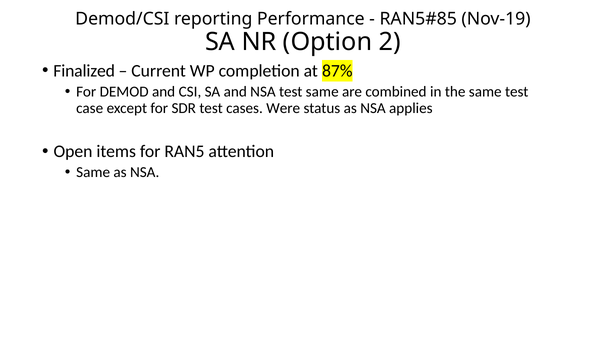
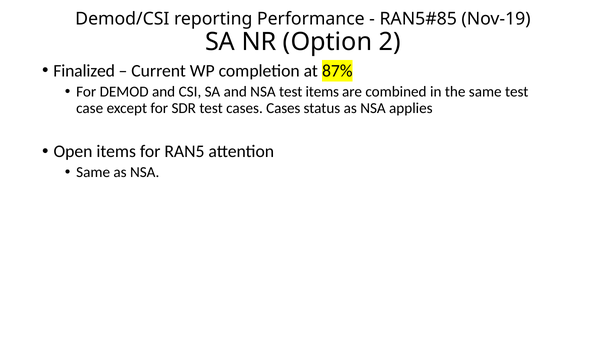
test same: same -> items
cases Were: Were -> Cases
